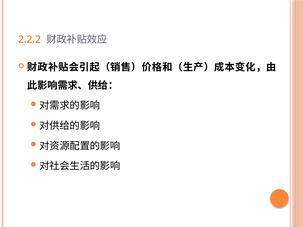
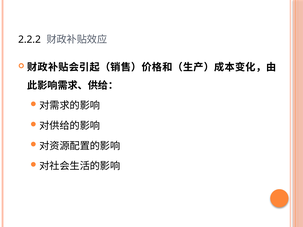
2.2.2 colour: orange -> black
